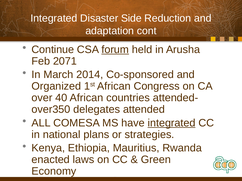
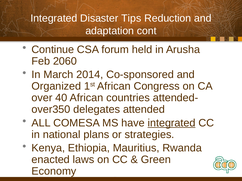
Side: Side -> Tips
forum underline: present -> none
2071: 2071 -> 2060
